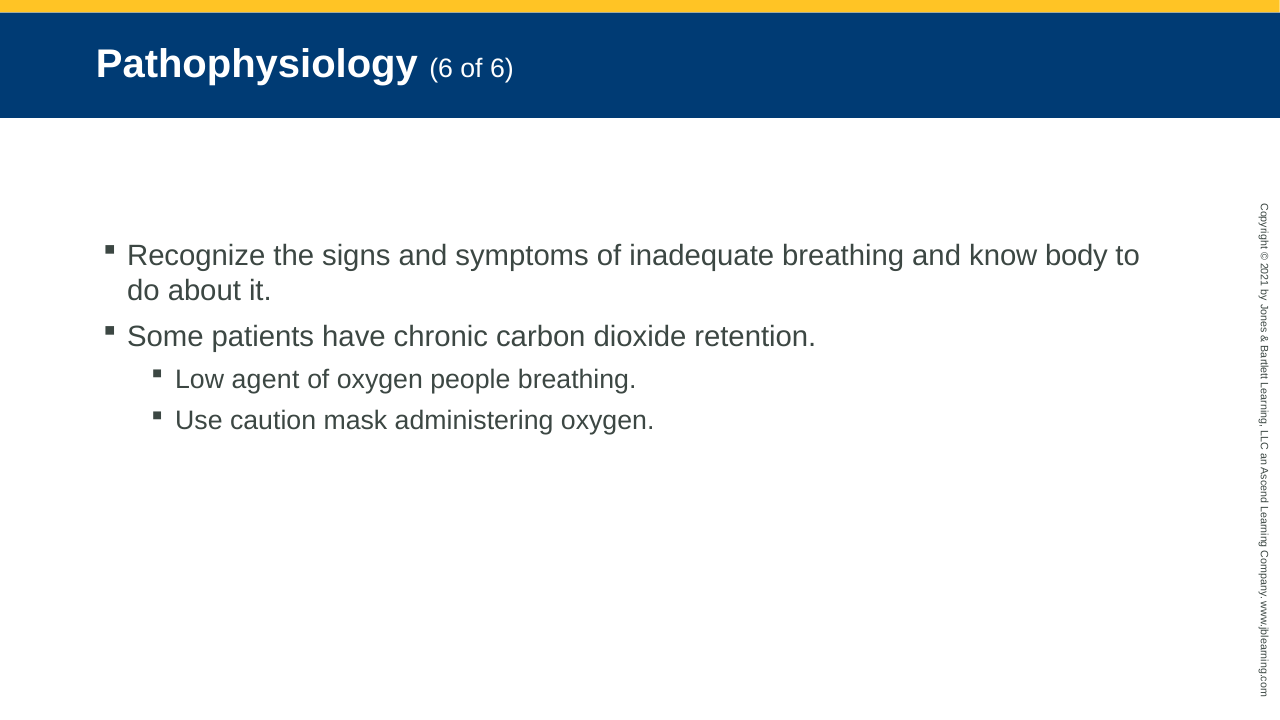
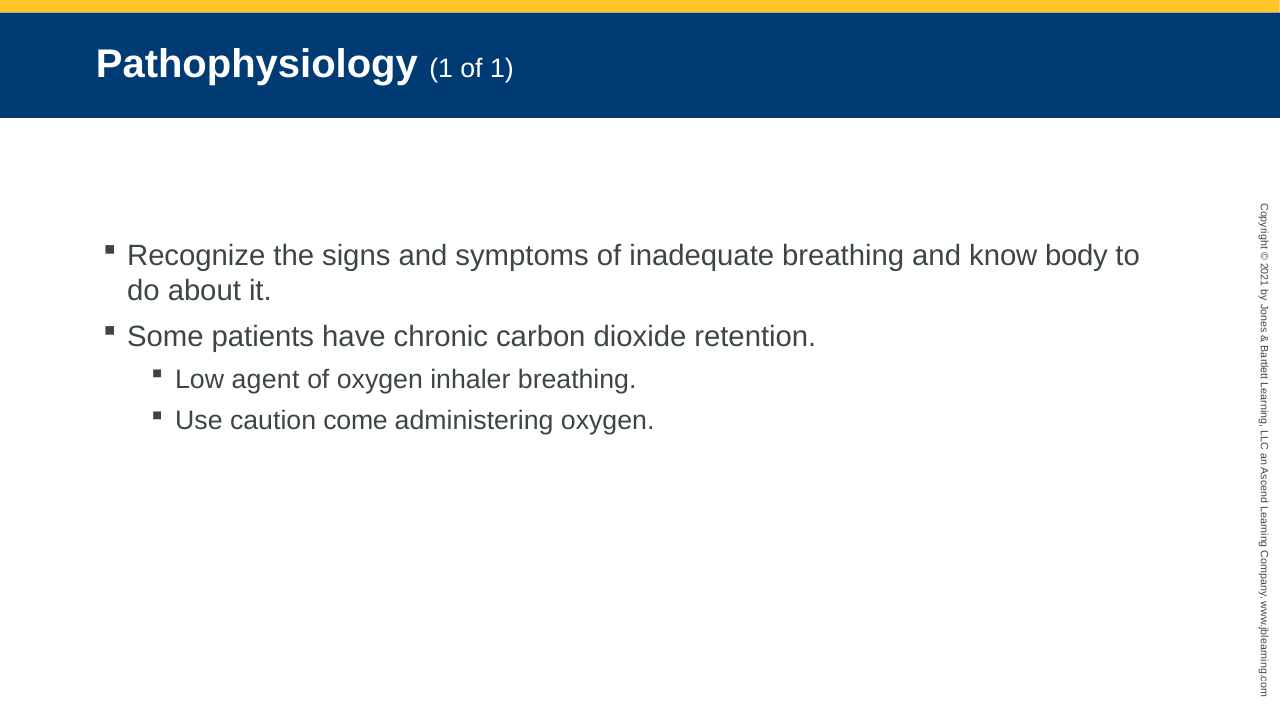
Pathophysiology 6: 6 -> 1
of 6: 6 -> 1
people: people -> inhaler
mask: mask -> come
